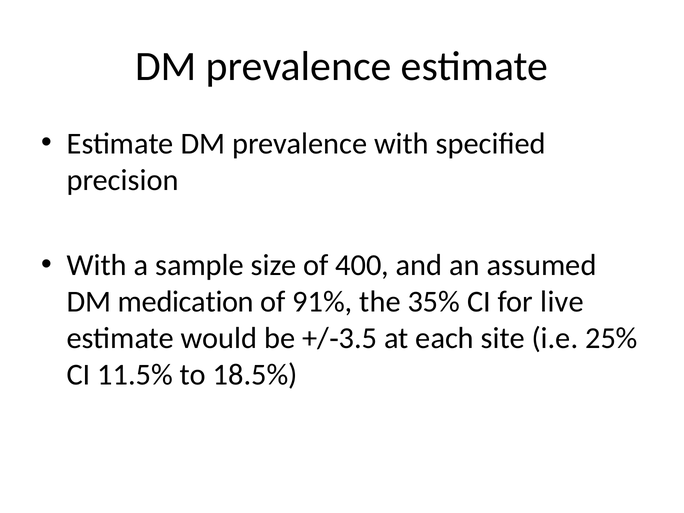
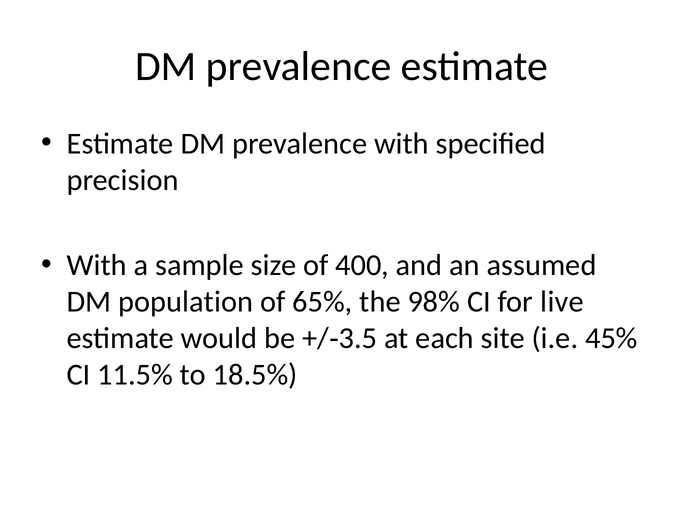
medication: medication -> population
91%: 91% -> 65%
35%: 35% -> 98%
25%: 25% -> 45%
